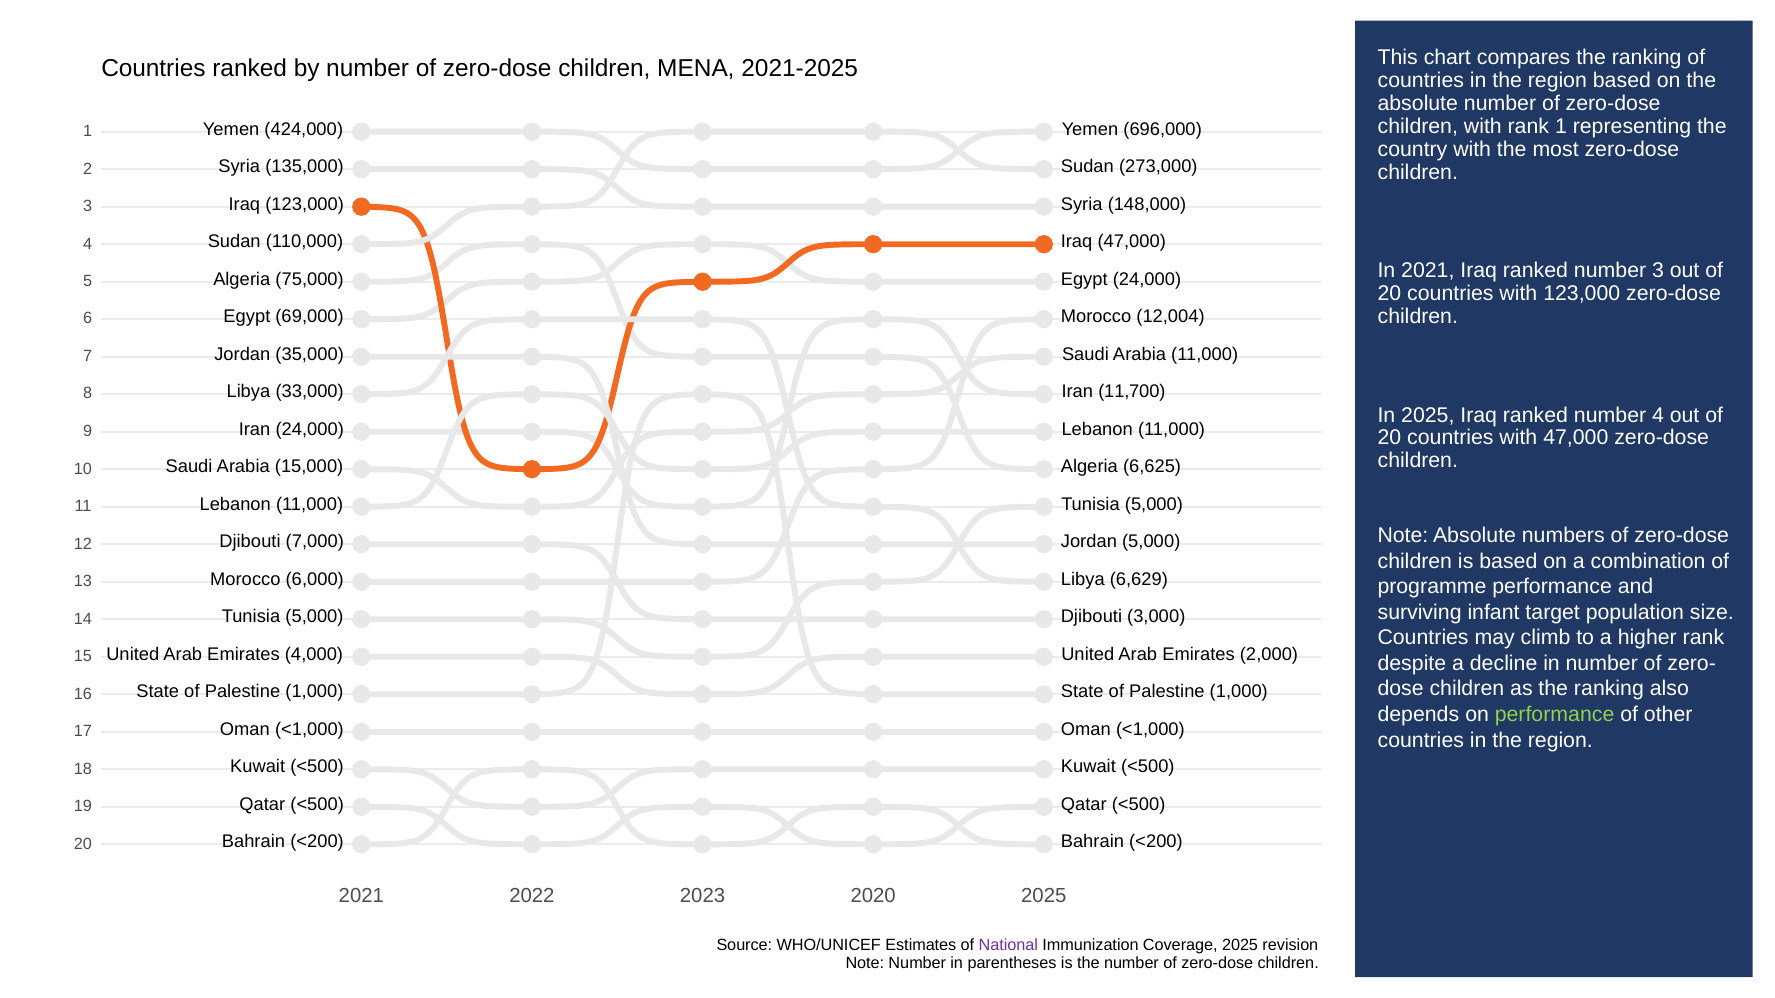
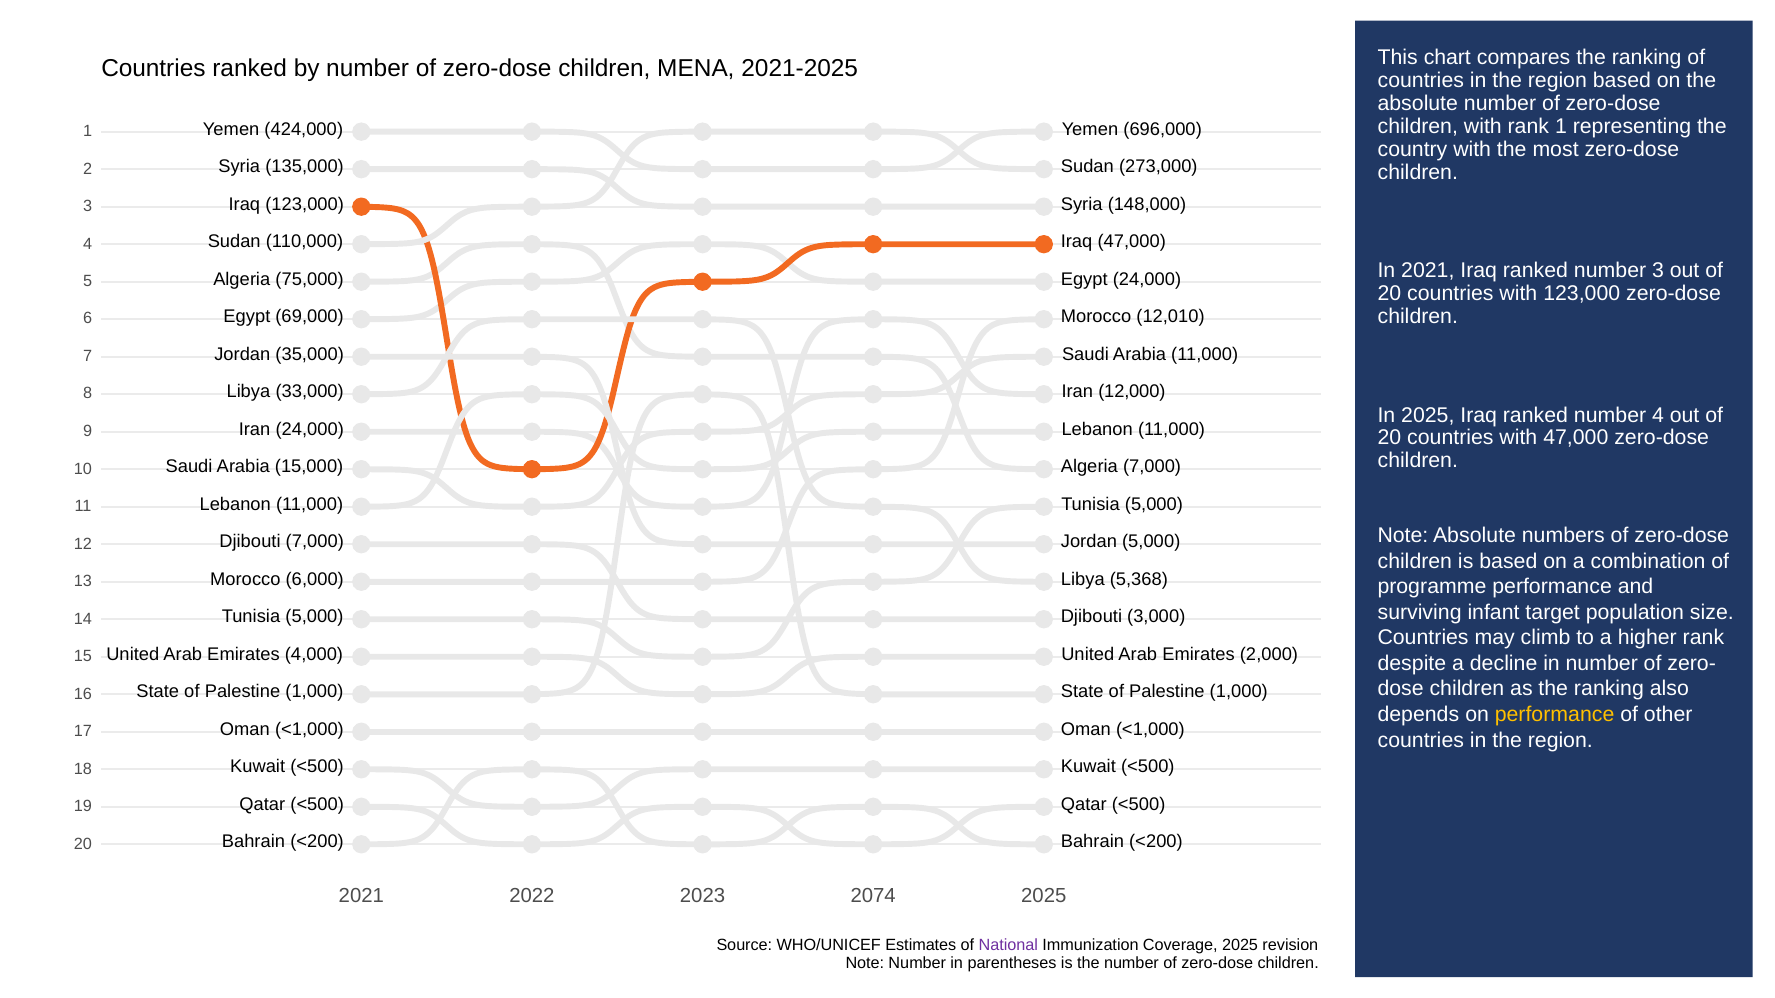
12,004: 12,004 -> 12,010
11,700: 11,700 -> 12,000
Algeria 6,625: 6,625 -> 7,000
6,629: 6,629 -> 5,368
performance at (1555, 715) colour: light green -> yellow
2020: 2020 -> 2074
